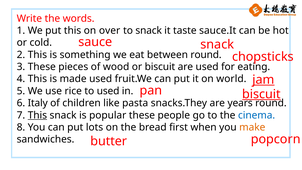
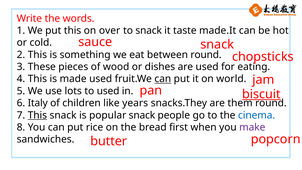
sauce.It: sauce.It -> made.It
or biscuit: biscuit -> dishes
can at (163, 79) underline: none -> present
jam underline: present -> none
rice: rice -> lots
pasta: pasta -> years
years: years -> them
popular these: these -> snack
lots: lots -> rice
make colour: orange -> purple
